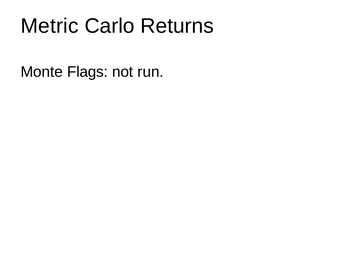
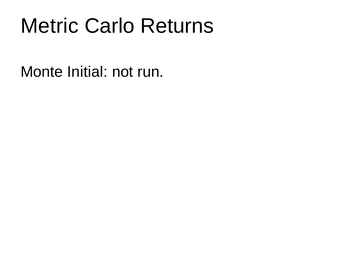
Flags: Flags -> Initial
